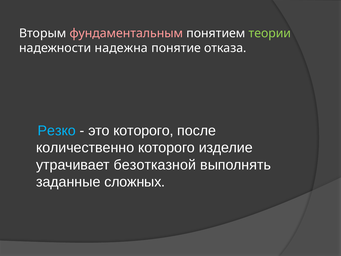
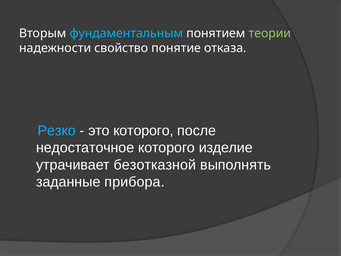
фундаментальным colour: pink -> light blue
надежна: надежна -> свойство
количественно: количественно -> недостаточное
сложных: сложных -> прибора
